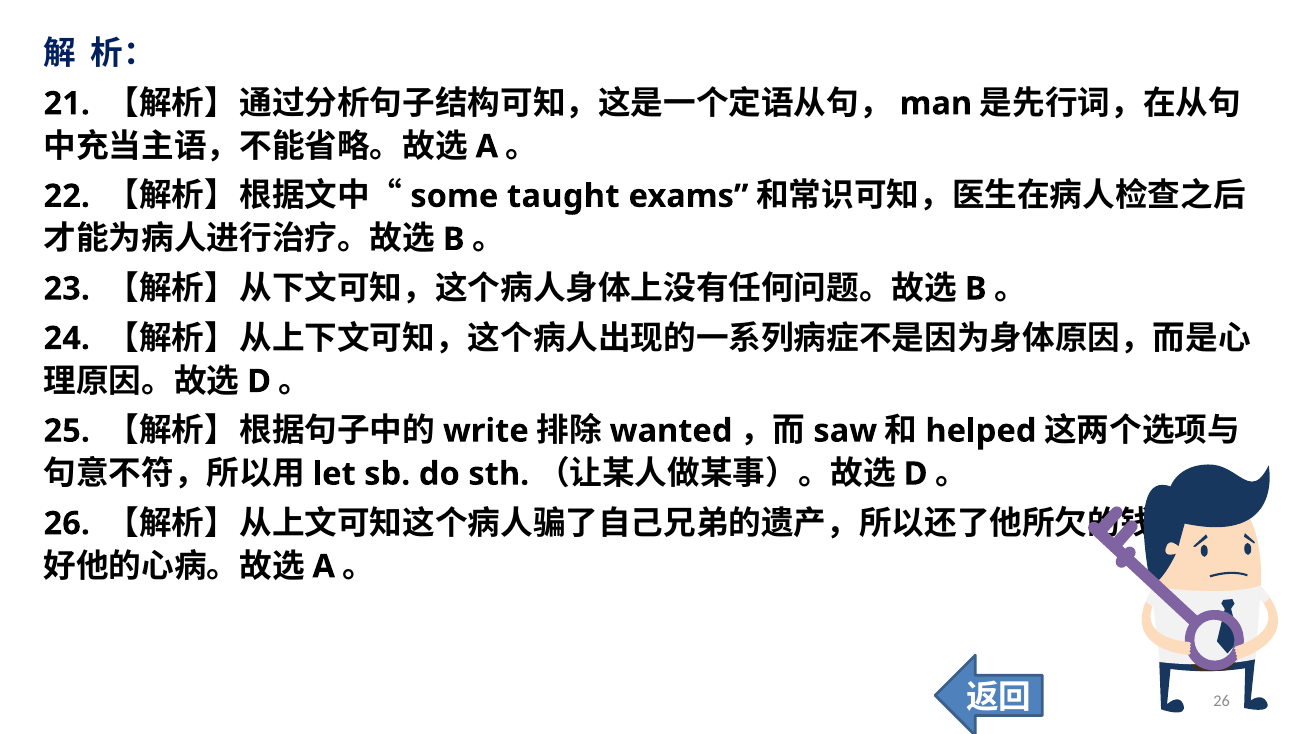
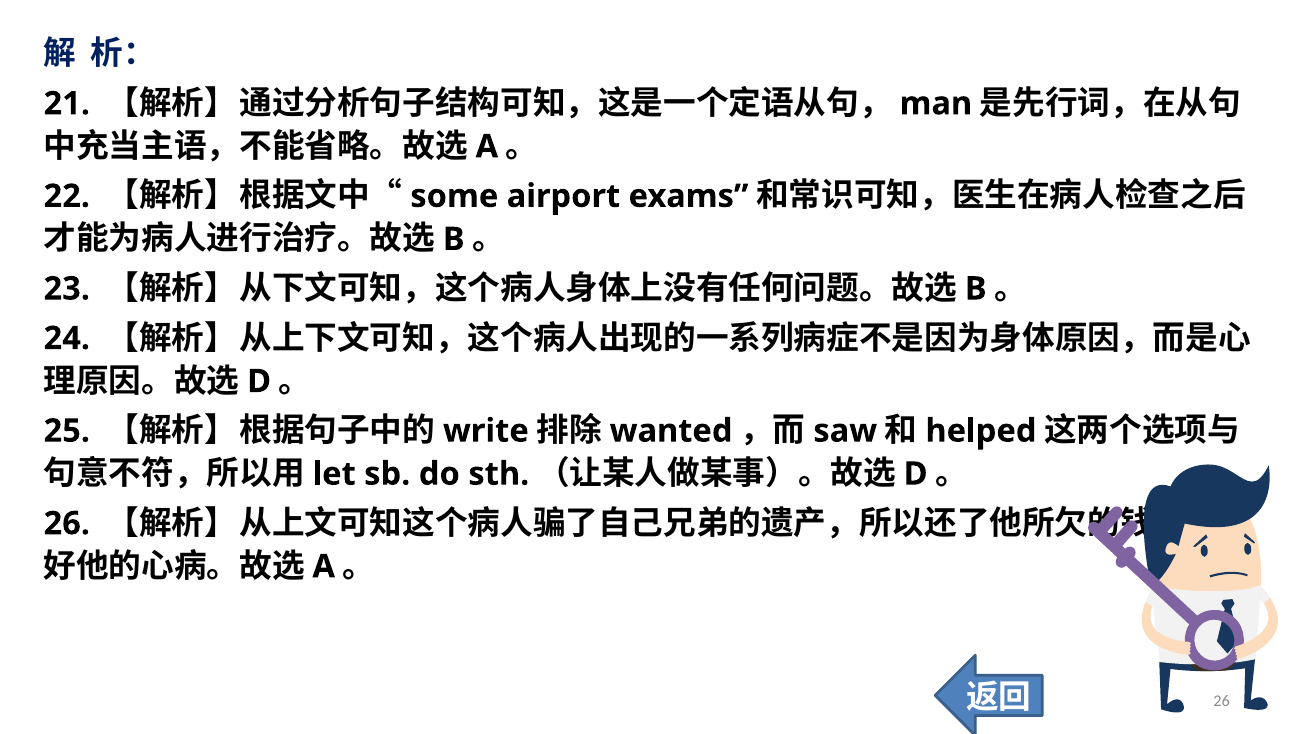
taught: taught -> airport
